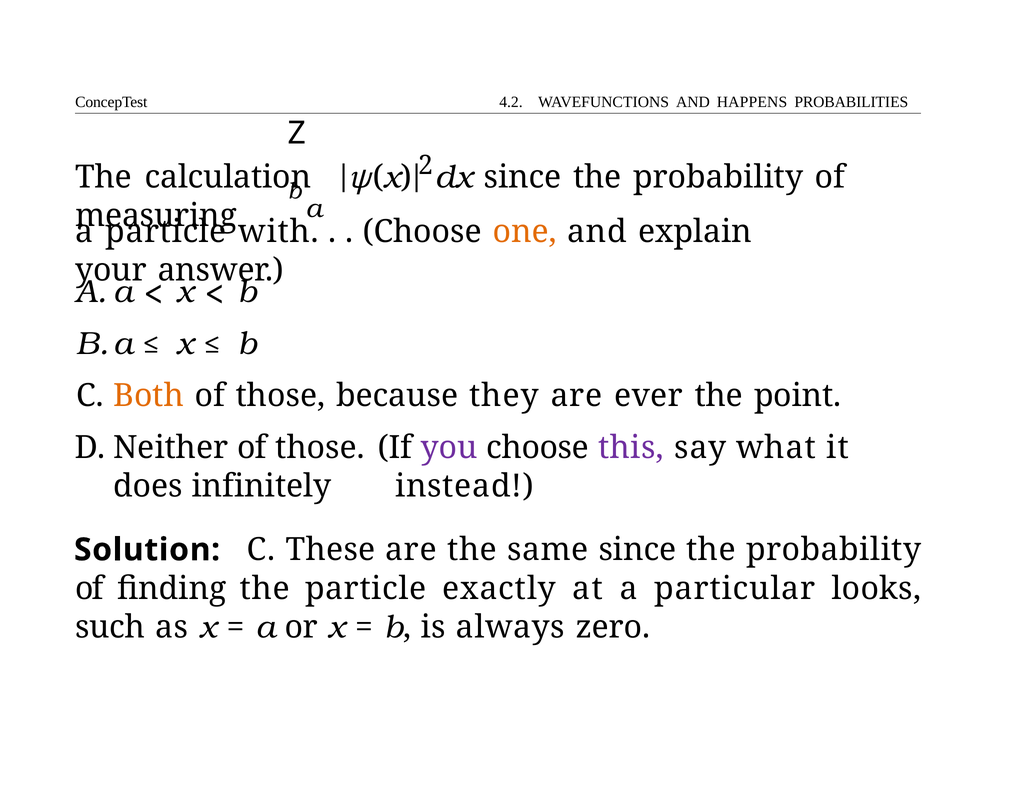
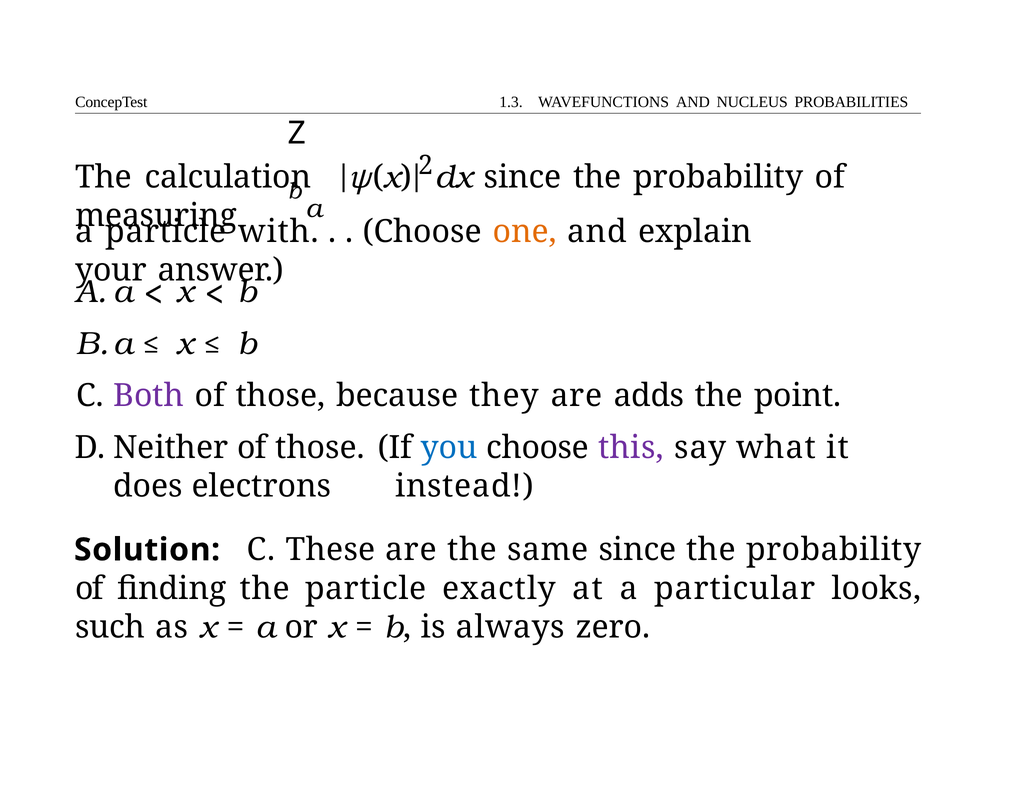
4.2: 4.2 -> 1.3
HAPPENS: HAPPENS -> NUCLEUS
Both colour: orange -> purple
ever: ever -> adds
you colour: purple -> blue
infinitely: infinitely -> electrons
